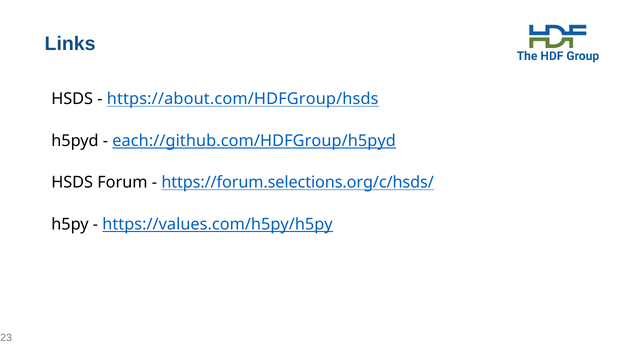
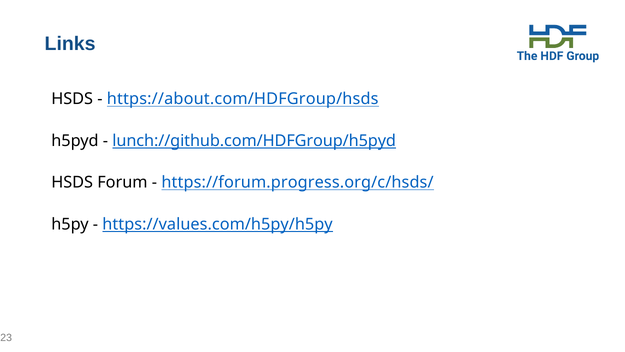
each://github.com/HDFGroup/h5pyd: each://github.com/HDFGroup/h5pyd -> lunch://github.com/HDFGroup/h5pyd
https://forum.selections.org/c/hsds/: https://forum.selections.org/c/hsds/ -> https://forum.progress.org/c/hsds/
